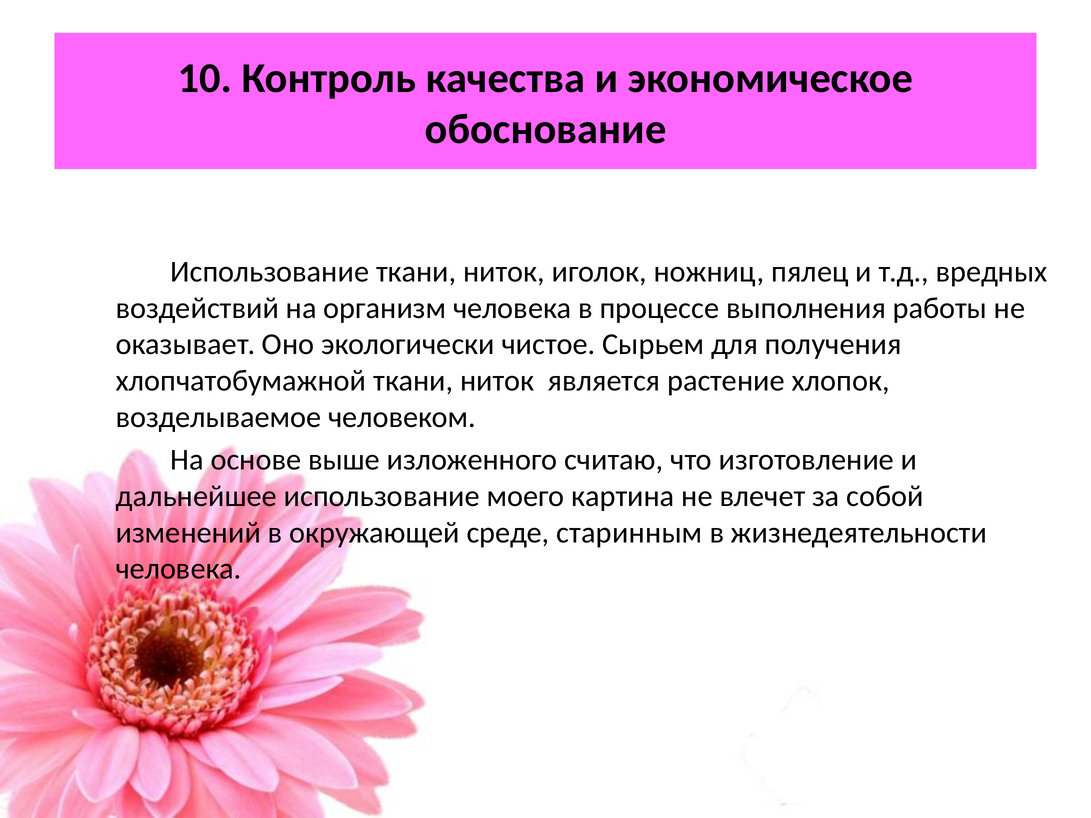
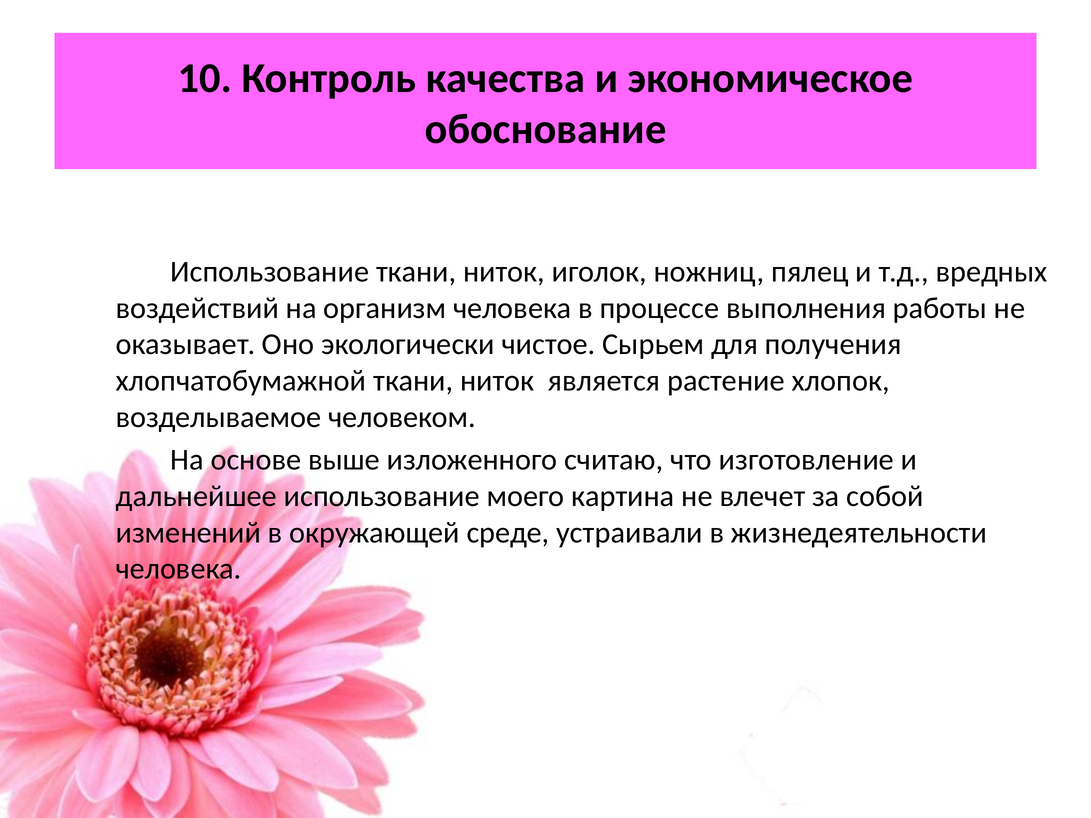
старинным: старинным -> устраивали
